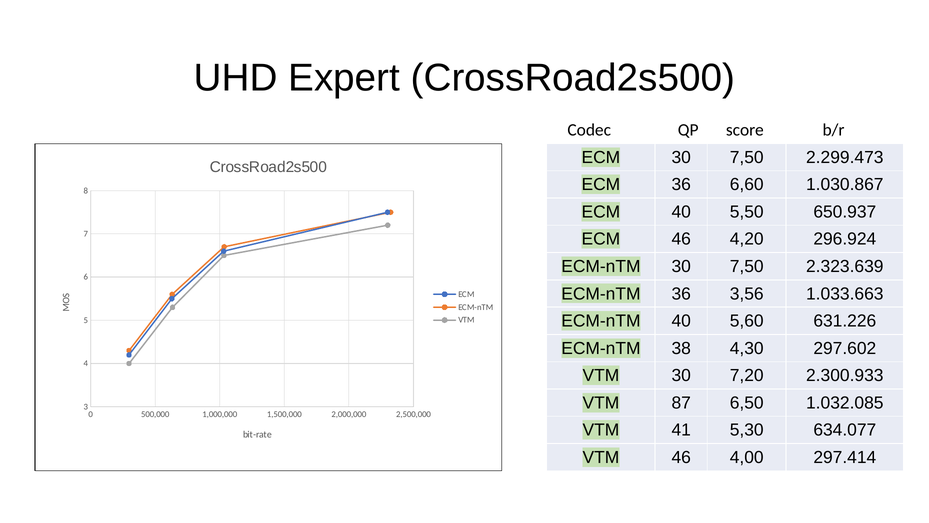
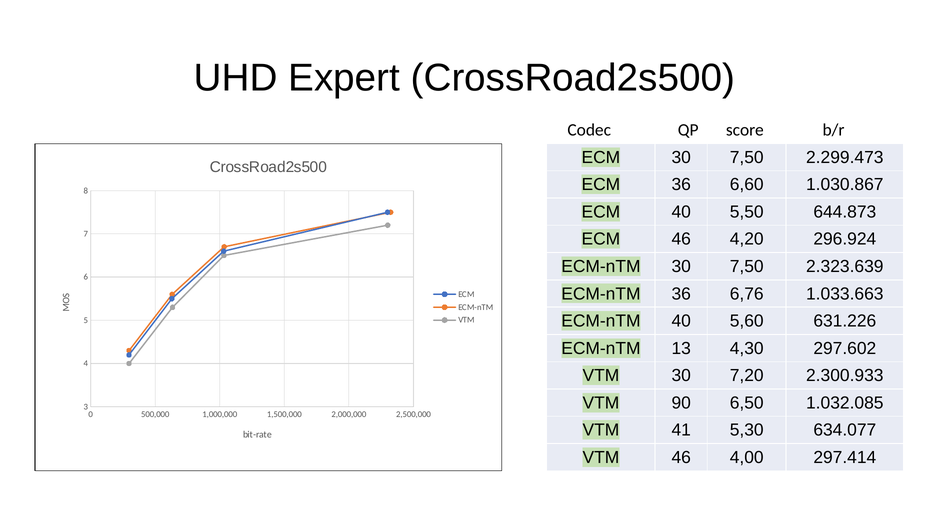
650.937: 650.937 -> 644.873
3,56: 3,56 -> 6,76
38: 38 -> 13
87: 87 -> 90
